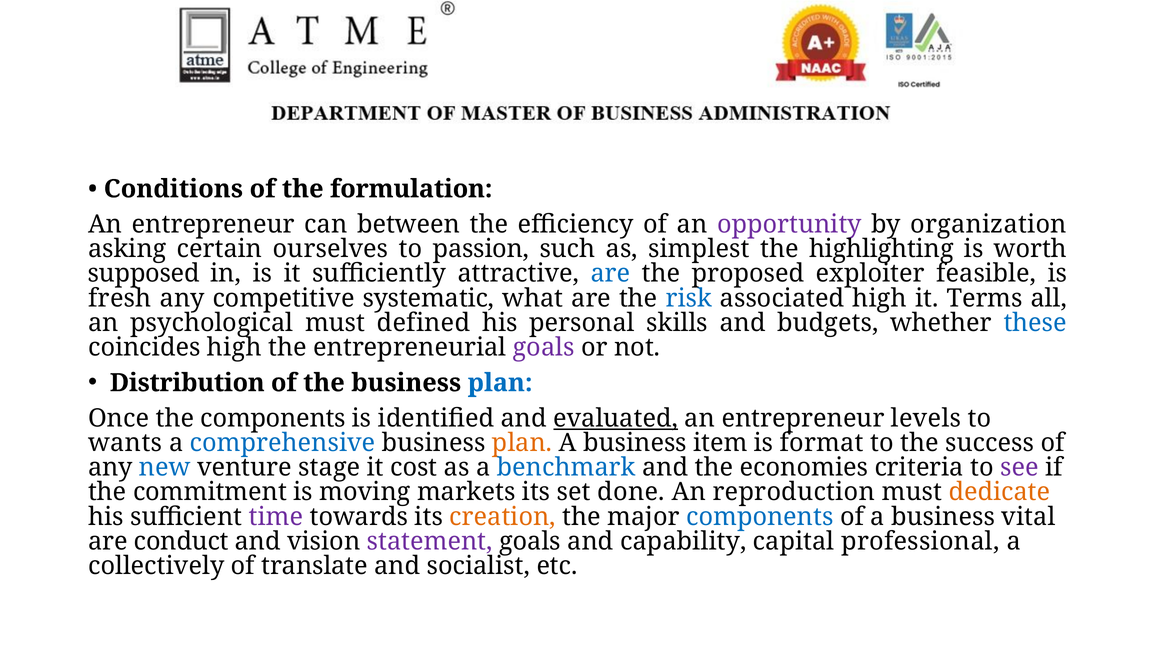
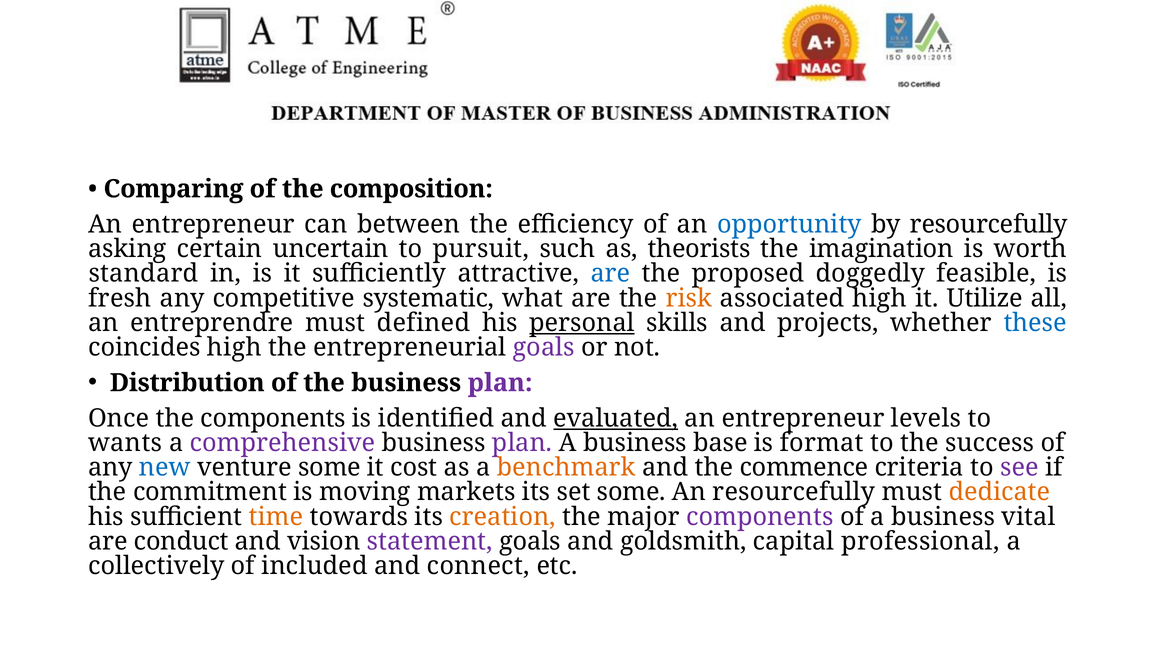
Conditions: Conditions -> Comparing
formulation: formulation -> composition
opportunity colour: purple -> blue
by organization: organization -> resourcefully
ourselves: ourselves -> uncertain
passion: passion -> pursuit
simplest: simplest -> theorists
highlighting: highlighting -> imagination
supposed: supposed -> standard
exploiter: exploiter -> doggedly
risk colour: blue -> orange
Terms: Terms -> Utilize
psychological: psychological -> entreprendre
personal underline: none -> present
budgets: budgets -> projects
plan at (500, 382) colour: blue -> purple
comprehensive colour: blue -> purple
plan at (522, 442) colour: orange -> purple
item: item -> base
venture stage: stage -> some
benchmark colour: blue -> orange
economies: economies -> commence
set done: done -> some
An reproduction: reproduction -> resourcefully
time colour: purple -> orange
components at (760, 516) colour: blue -> purple
capability: capability -> goldsmith
translate: translate -> included
socialist: socialist -> connect
